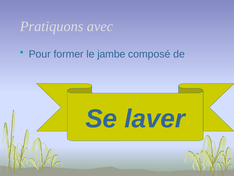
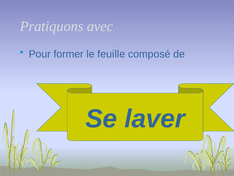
jambe: jambe -> feuille
